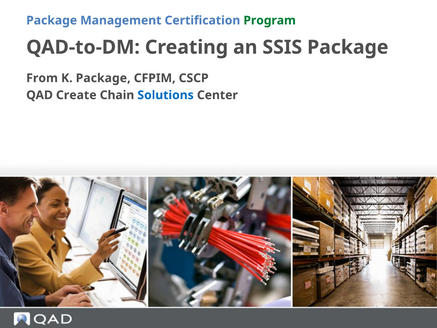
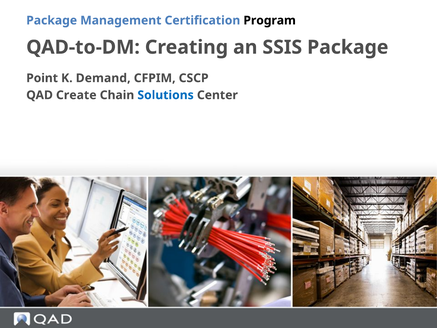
Program colour: green -> black
From: From -> Point
K Package: Package -> Demand
